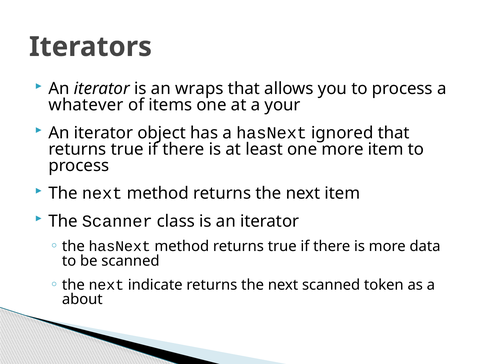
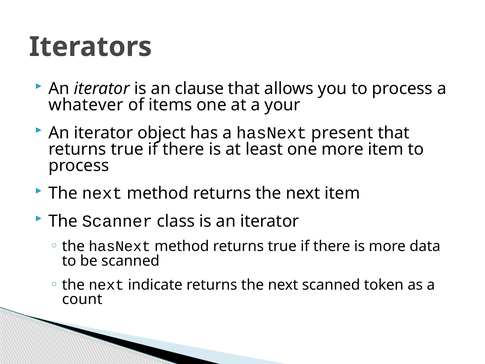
wraps: wraps -> clause
ignored: ignored -> present
about: about -> count
